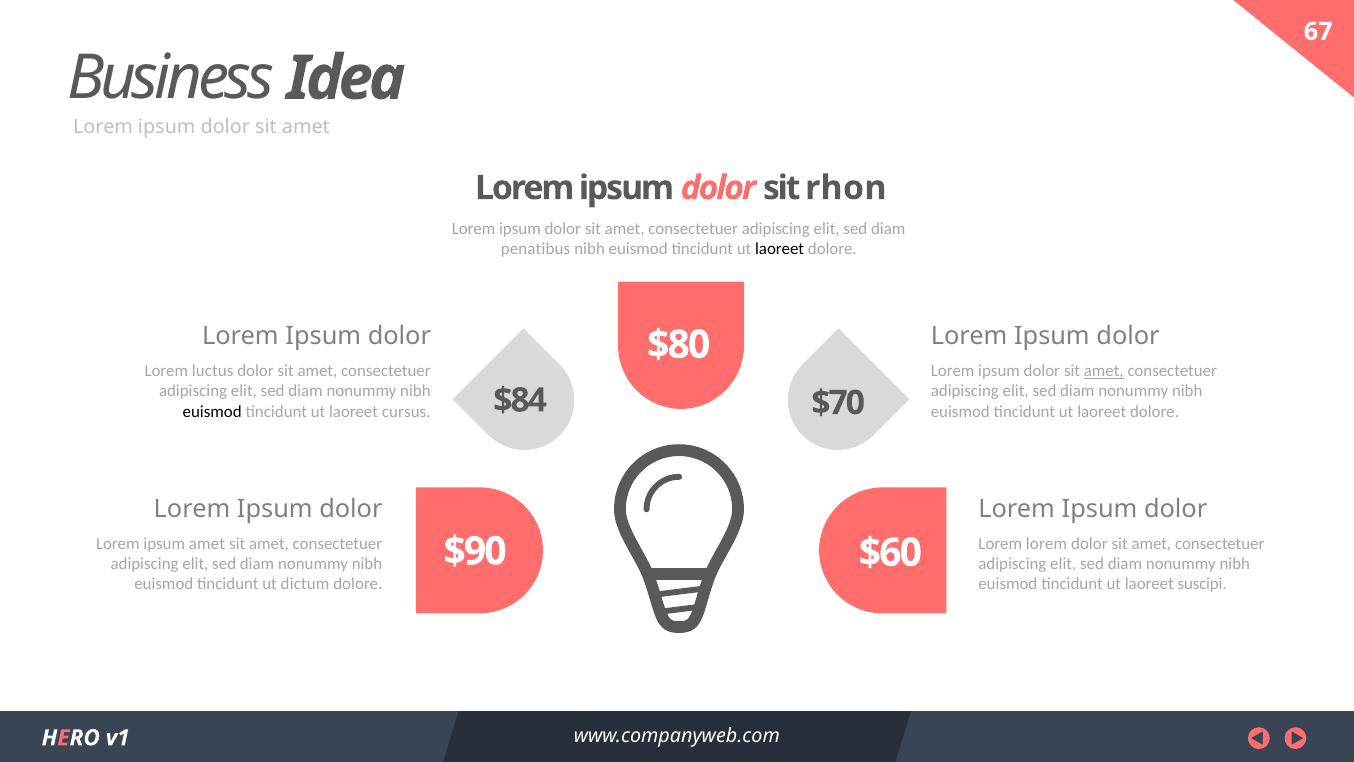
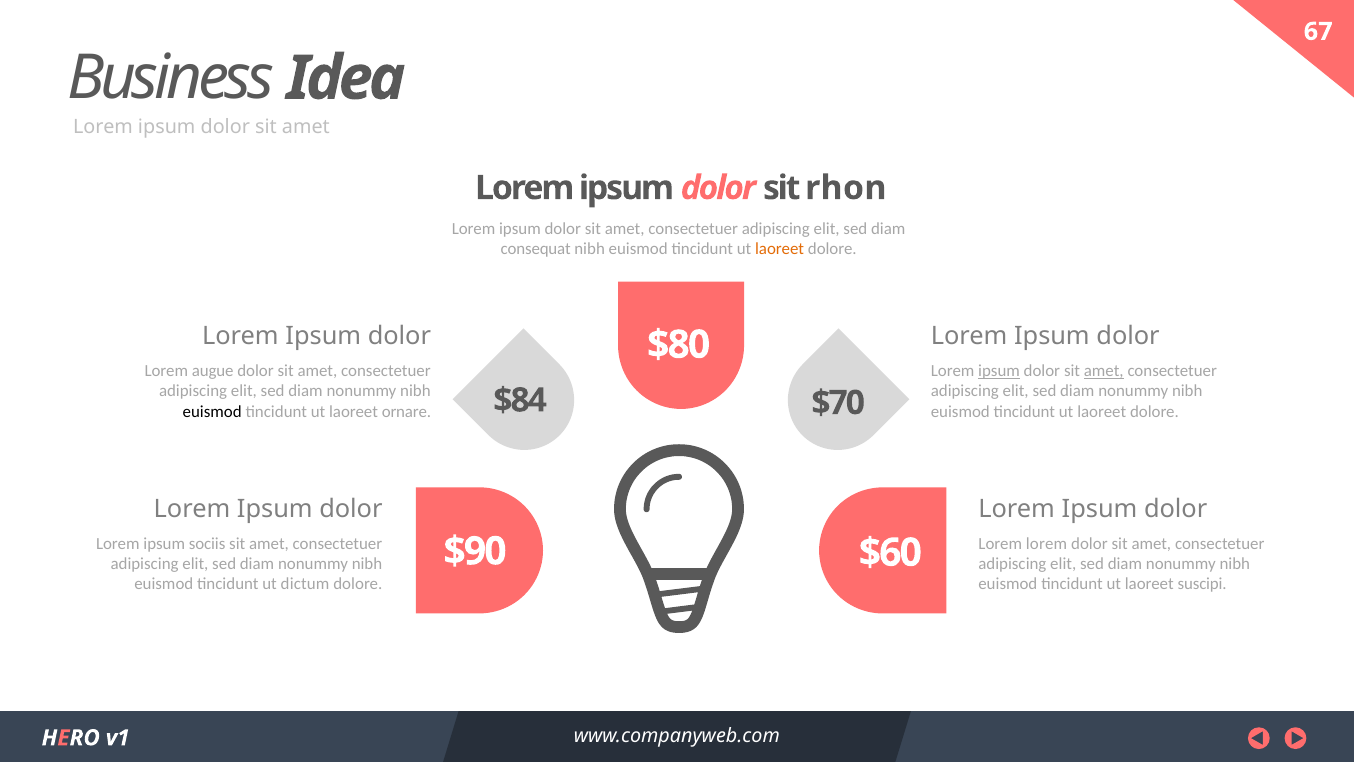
penatibus: penatibus -> consequat
laoreet at (780, 249) colour: black -> orange
luctus: luctus -> augue
ipsum at (999, 371) underline: none -> present
cursus: cursus -> ornare
ipsum amet: amet -> sociis
